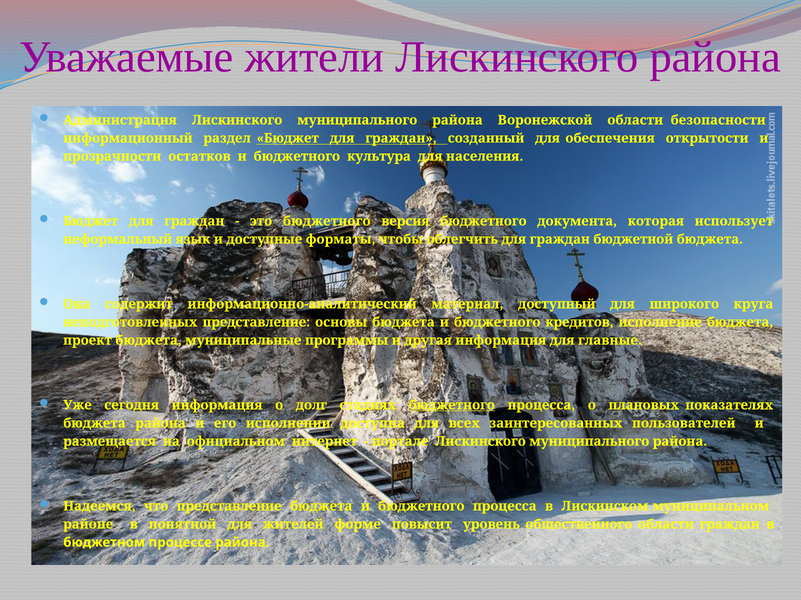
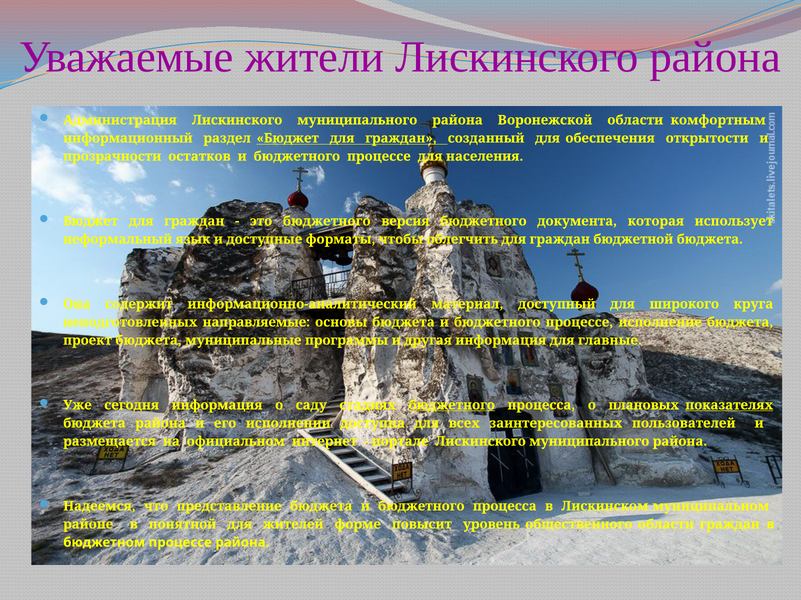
безопасности: безопасности -> комфортным
культура at (379, 157): культура -> процессе
неподготовленных представление: представление -> направляемые
бюджета и бюджетного кредитов: кредитов -> процессе
долг: долг -> саду
показателях underline: none -> present
